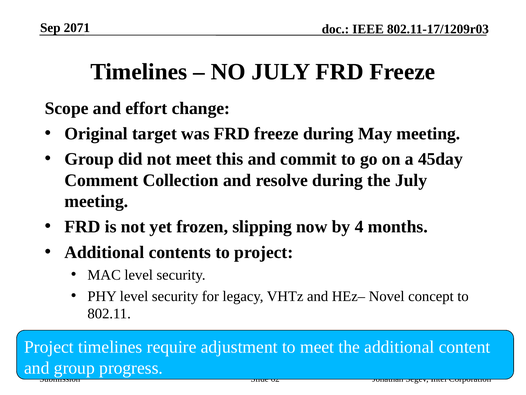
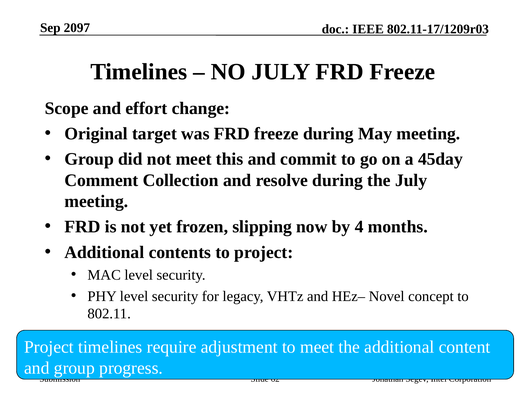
2071: 2071 -> 2097
